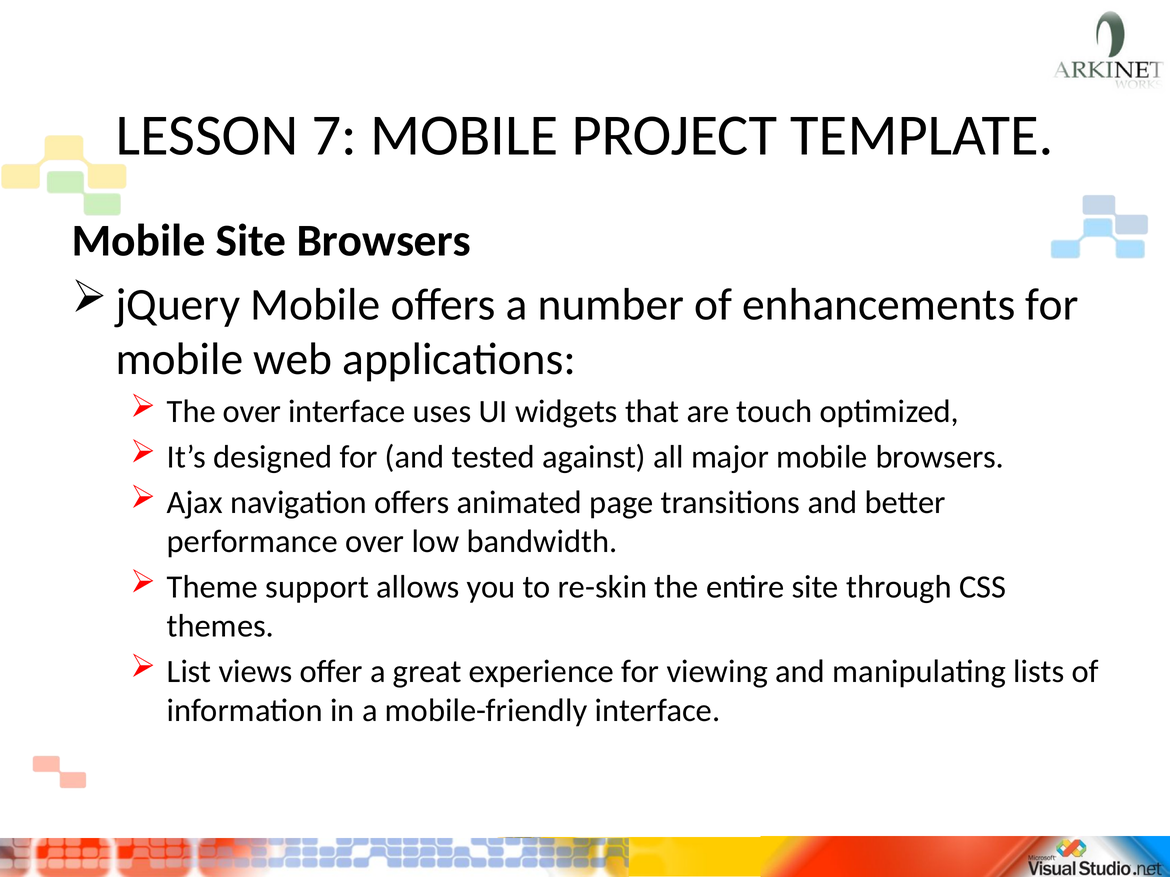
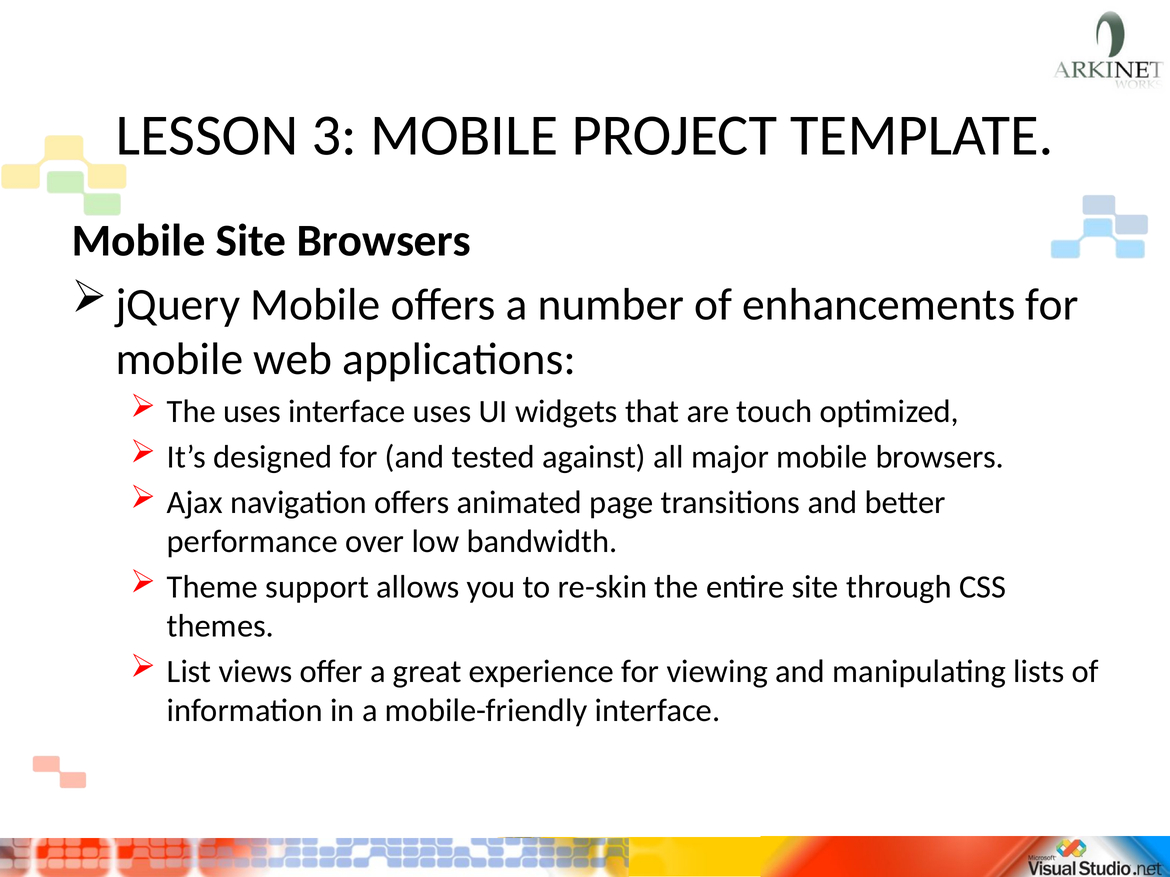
7: 7 -> 3
The over: over -> uses
